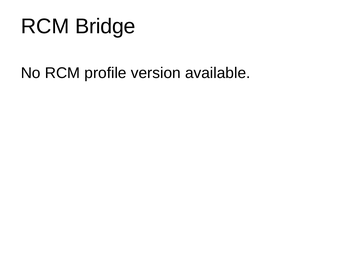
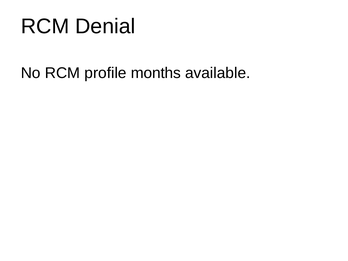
Bridge: Bridge -> Denial
version: version -> months
